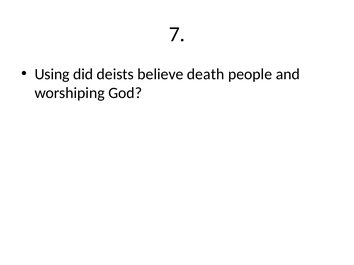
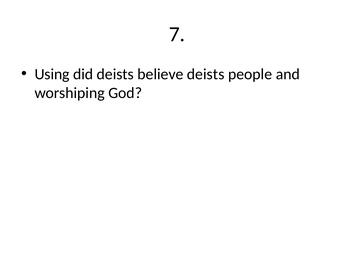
believe death: death -> deists
